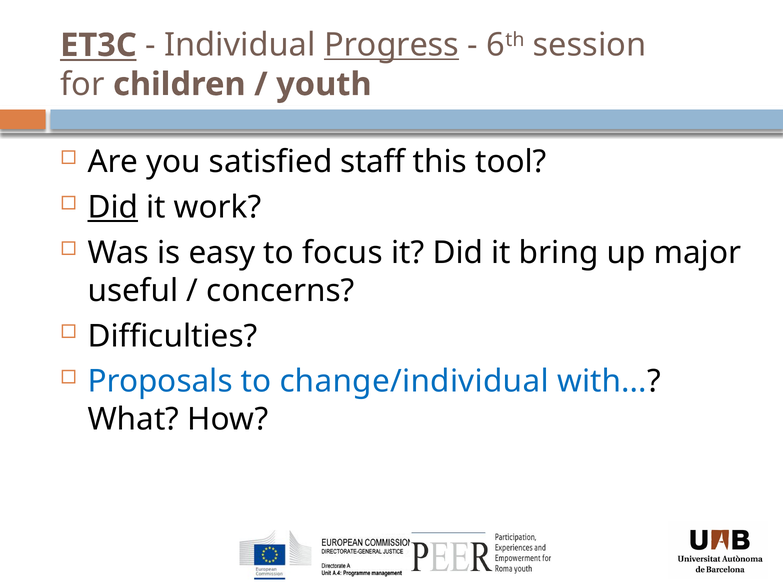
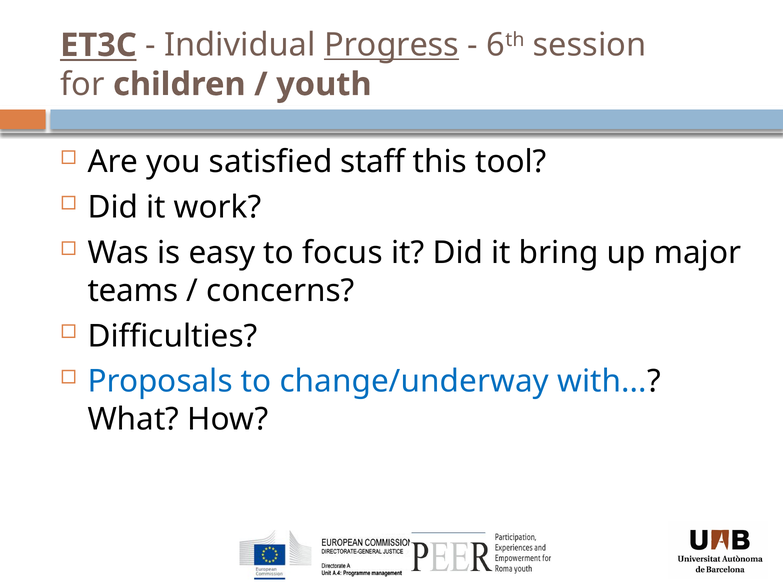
Did at (113, 207) underline: present -> none
useful: useful -> teams
change/individual: change/individual -> change/underway
